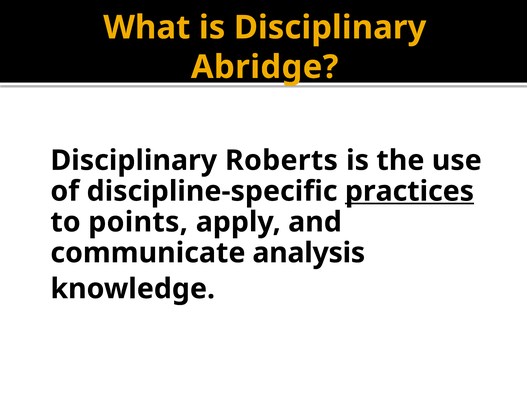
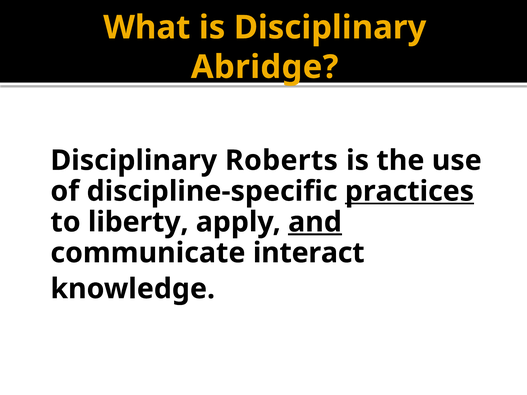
points: points -> liberty
and underline: none -> present
analysis: analysis -> interact
